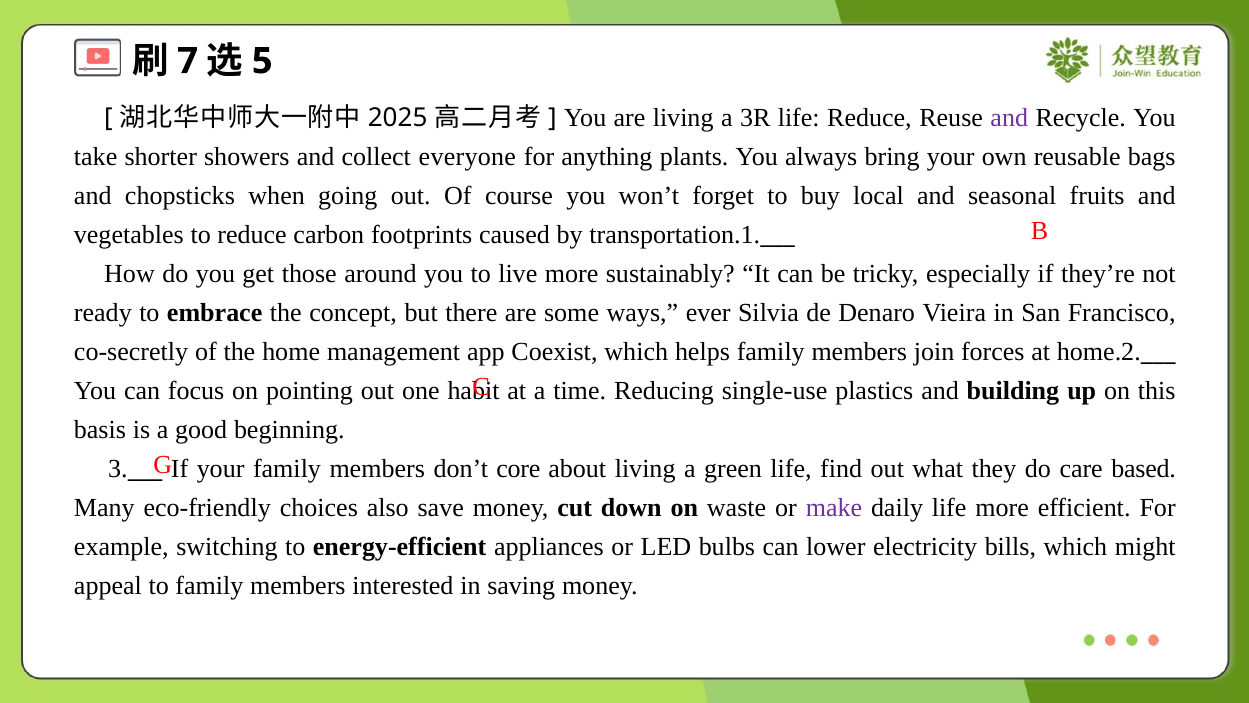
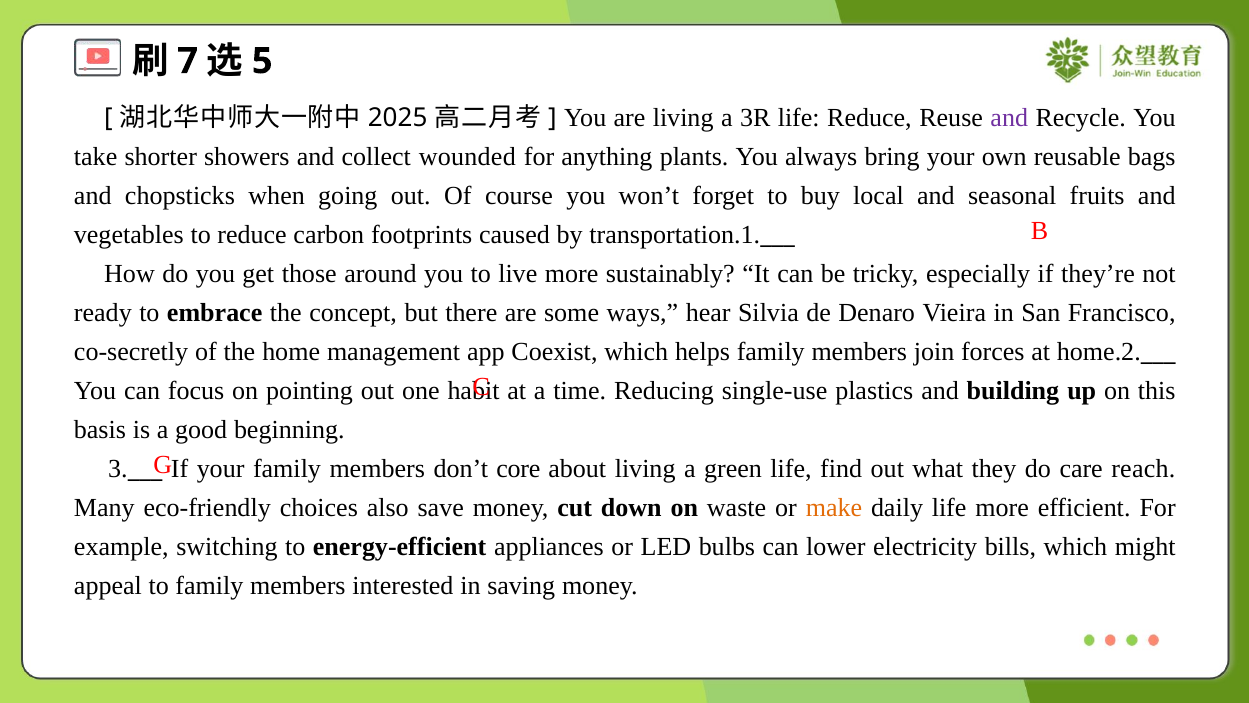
everyone: everyone -> wounded
ever: ever -> hear
based: based -> reach
make colour: purple -> orange
